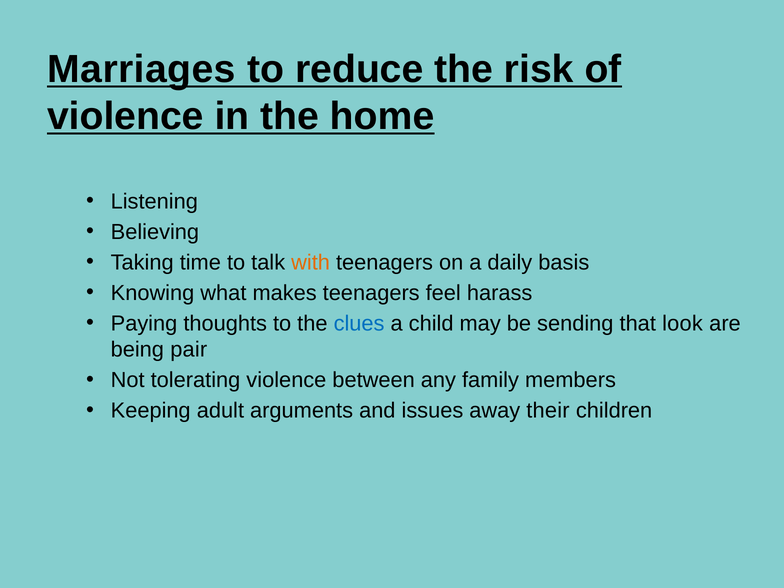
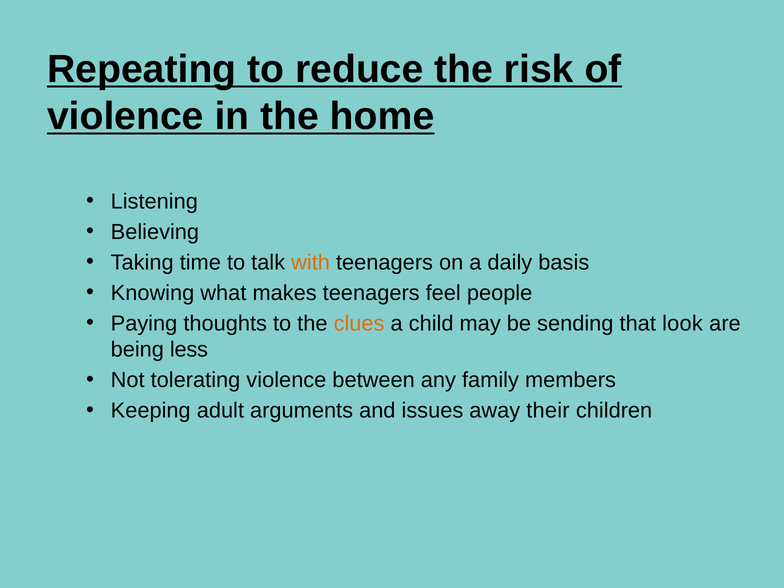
Marriages: Marriages -> Repeating
harass: harass -> people
clues colour: blue -> orange
pair: pair -> less
